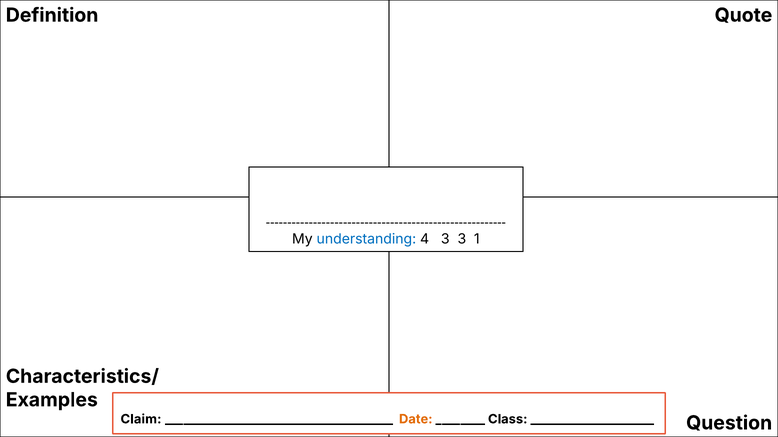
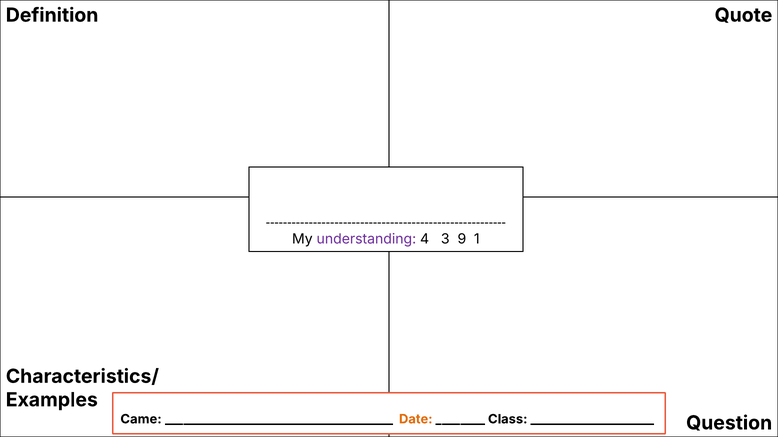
understanding colour: blue -> purple
3 3: 3 -> 9
Claim: Claim -> Came
